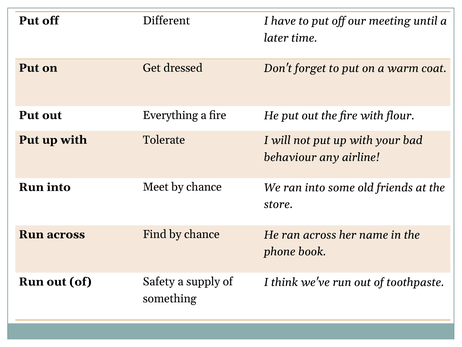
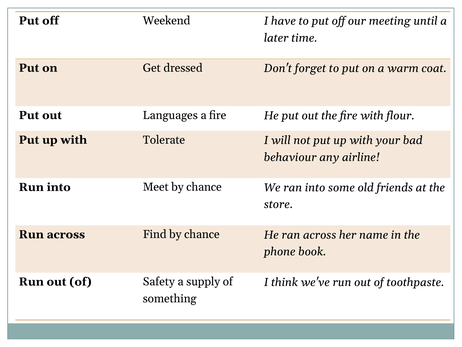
Different: Different -> Weekend
Everything: Everything -> Languages
